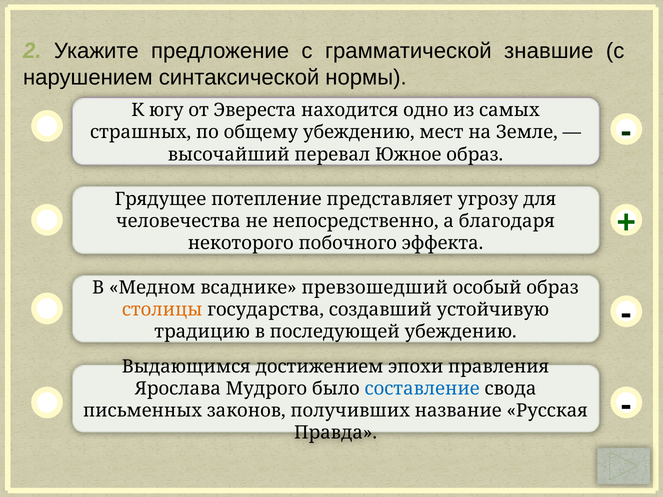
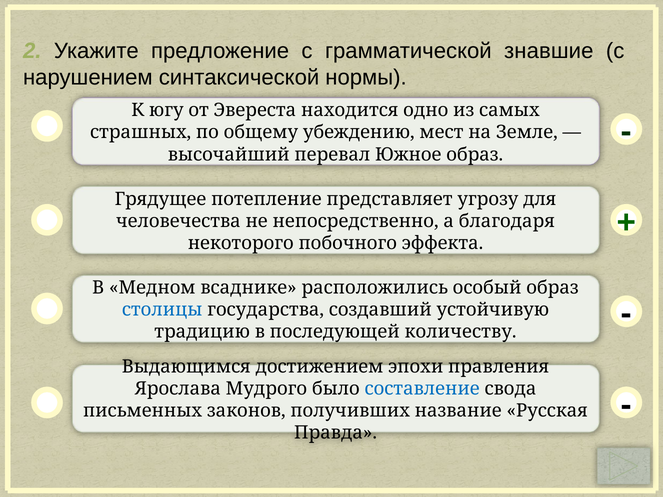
превзошедший: превзошедший -> расположились
столицы colour: orange -> blue
последующей убеждению: убеждению -> количеству
